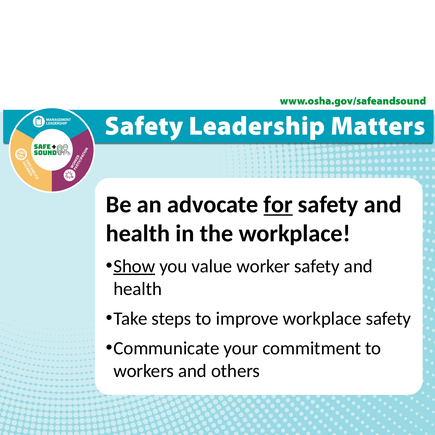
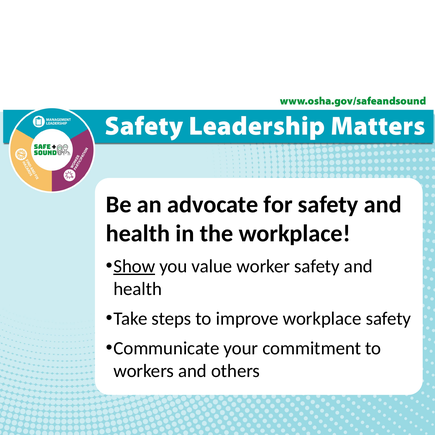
for underline: present -> none
